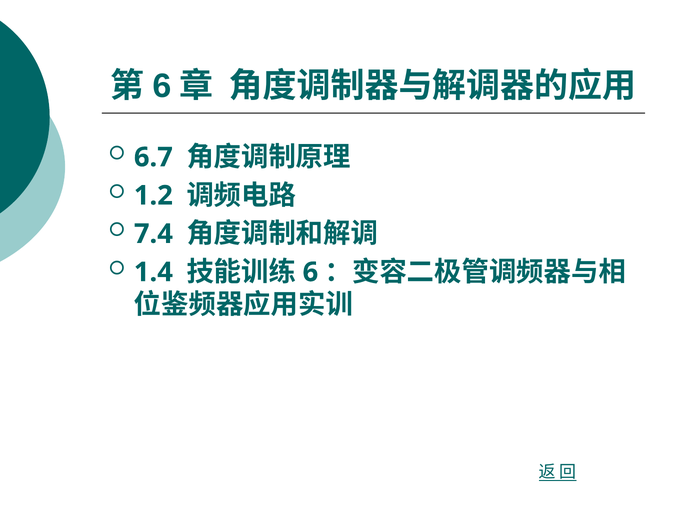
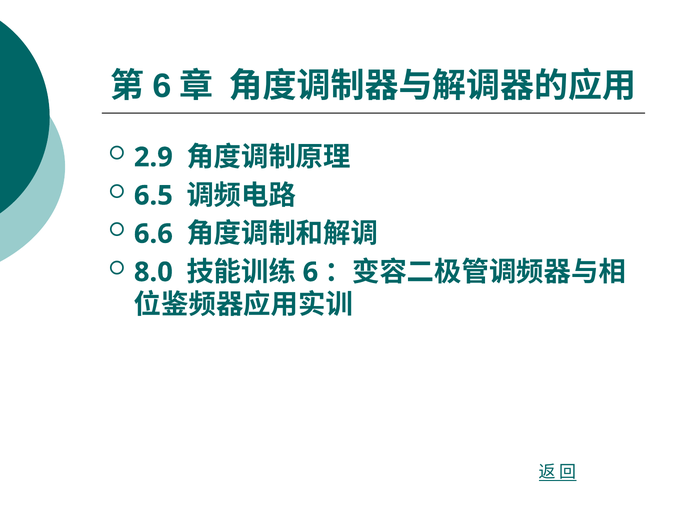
6.7: 6.7 -> 2.9
1.2: 1.2 -> 6.5
7.4: 7.4 -> 6.6
1.4: 1.4 -> 8.0
